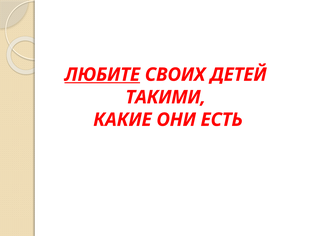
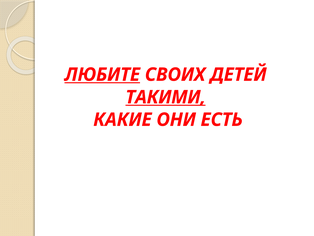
ТАКИМИ underline: none -> present
